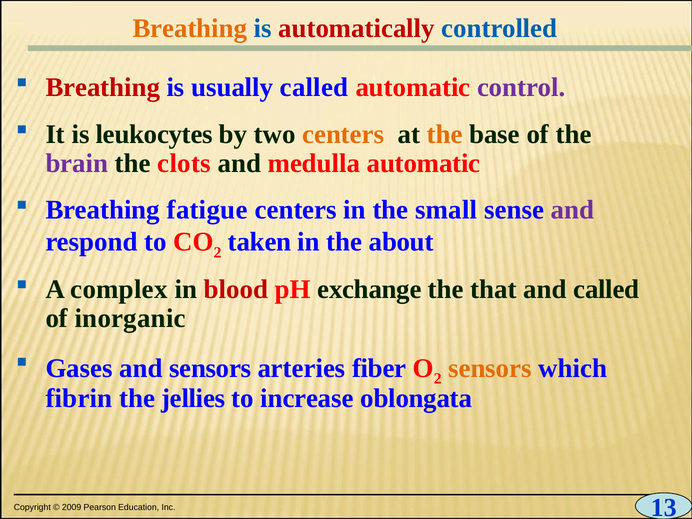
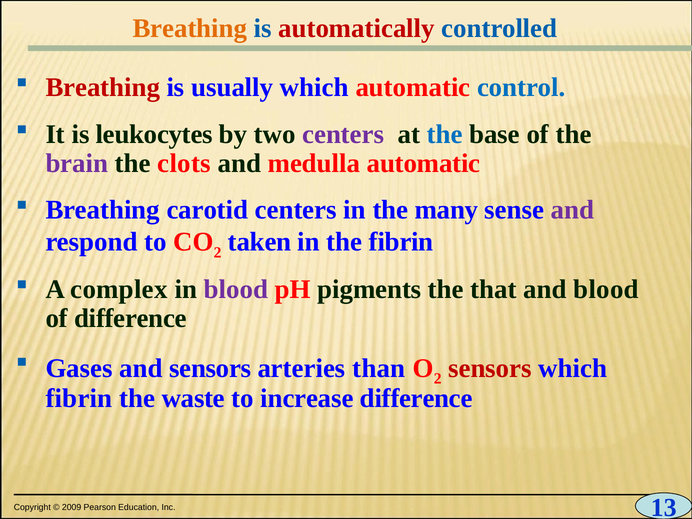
usually called: called -> which
control colour: purple -> blue
centers at (343, 134) colour: orange -> purple
the at (445, 134) colour: orange -> blue
fatigue: fatigue -> carotid
small: small -> many
the about: about -> fibrin
blood at (236, 289) colour: red -> purple
exchange: exchange -> pigments
and called: called -> blood
of inorganic: inorganic -> difference
fiber: fiber -> than
sensors at (490, 368) colour: orange -> red
jellies: jellies -> waste
increase oblongata: oblongata -> difference
